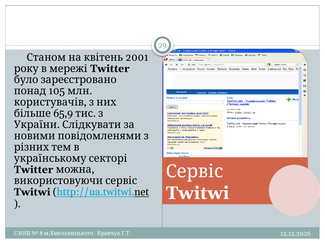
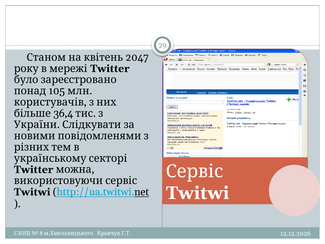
2001: 2001 -> 2047
65,9: 65,9 -> 36,4
